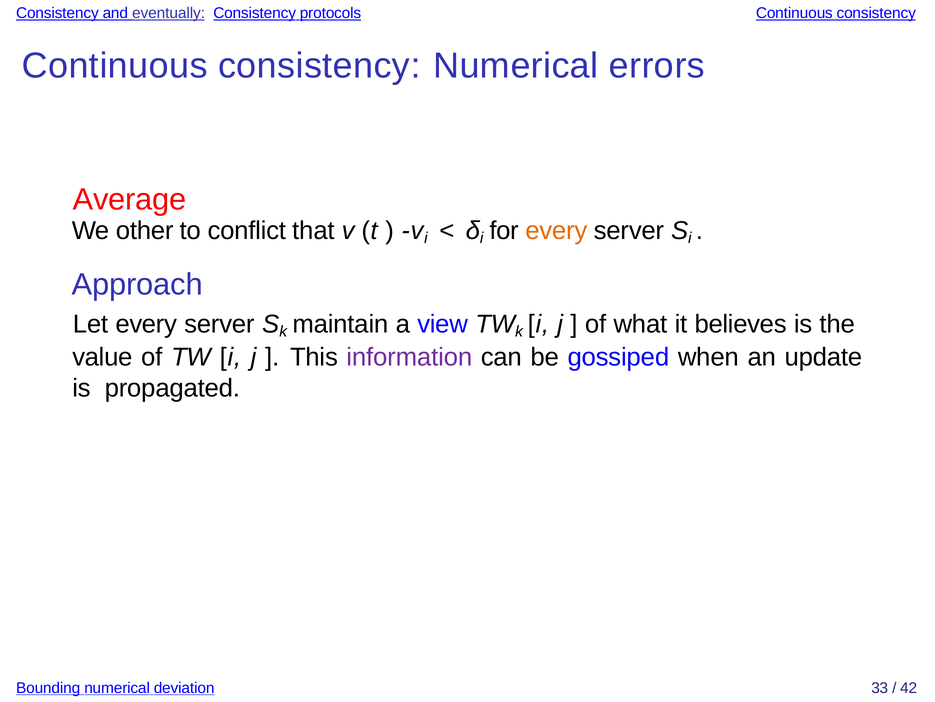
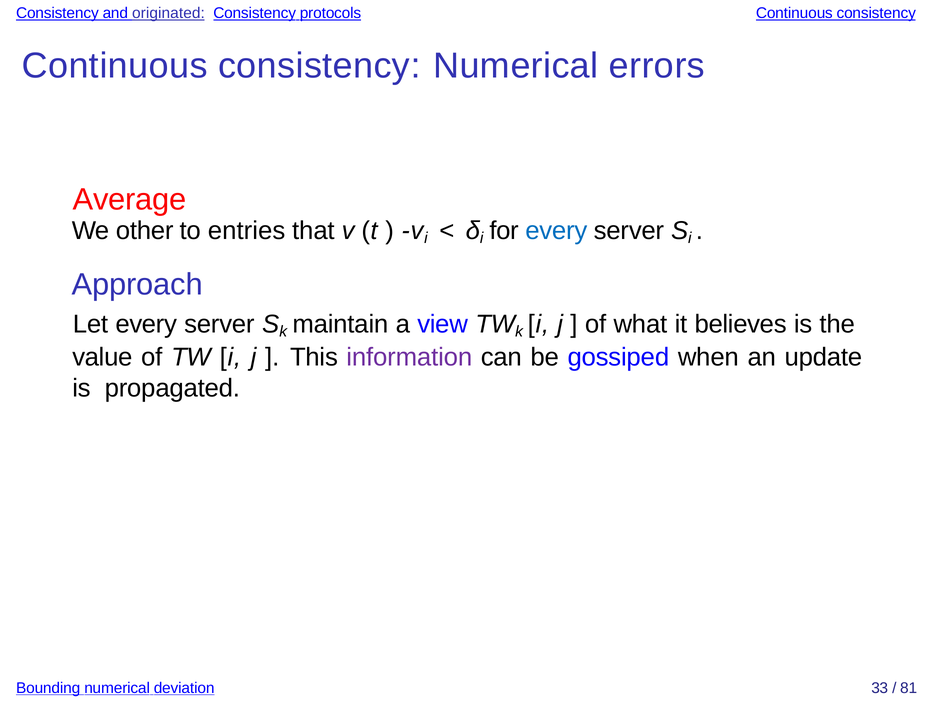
eventually: eventually -> originated
conflict: conflict -> entries
every at (556, 231) colour: orange -> blue
42: 42 -> 81
